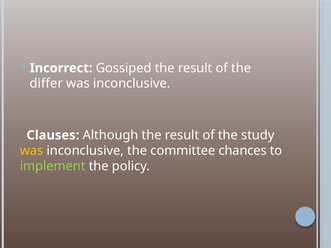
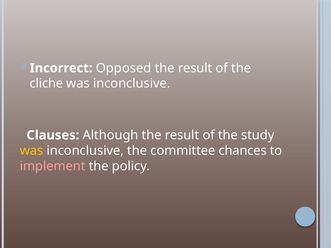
Gossiped: Gossiped -> Opposed
differ: differ -> cliche
implement colour: light green -> pink
